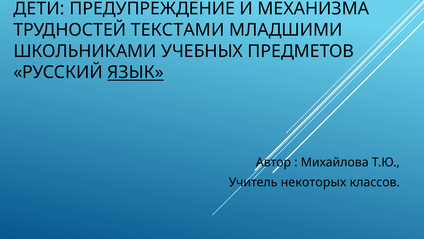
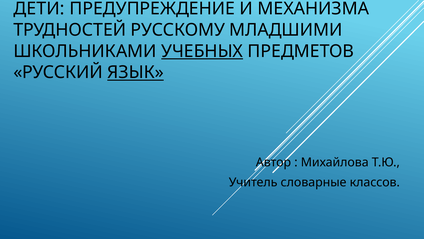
ТЕКСТАМИ: ТЕКСТАМИ -> РУССКОМУ
УЧЕБНЫХ underline: none -> present
некоторых: некоторых -> словарные
